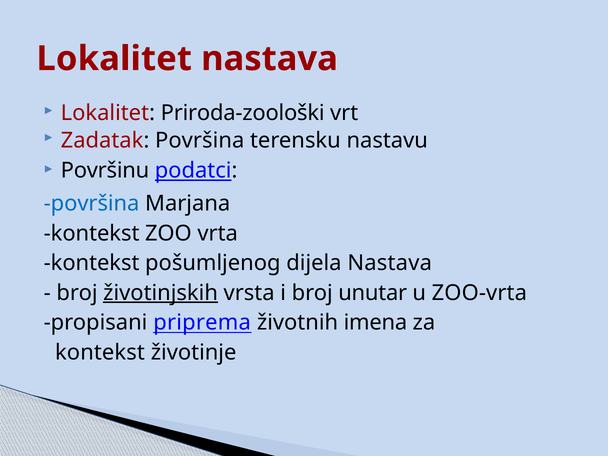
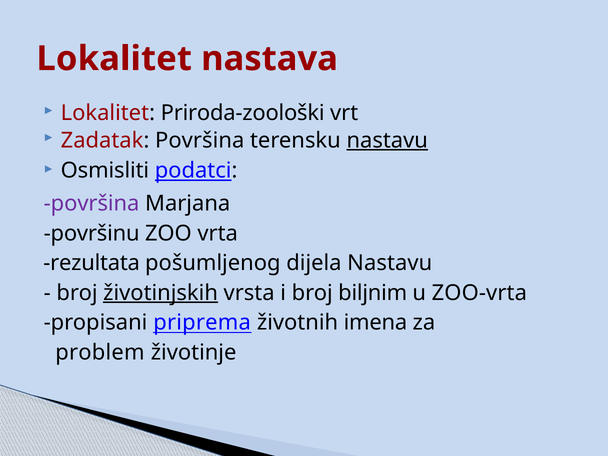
nastavu at (387, 140) underline: none -> present
Površinu: Površinu -> Osmisliti
površina at (92, 204) colour: blue -> purple
kontekst at (92, 233): kontekst -> površinu
kontekst at (92, 263): kontekst -> rezultata
dijela Nastava: Nastava -> Nastavu
unutar: unutar -> biljnim
kontekst at (100, 353): kontekst -> problem
